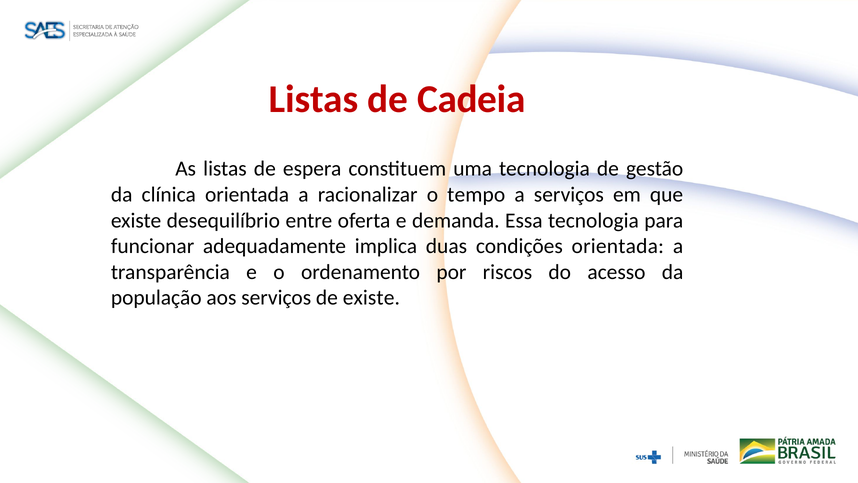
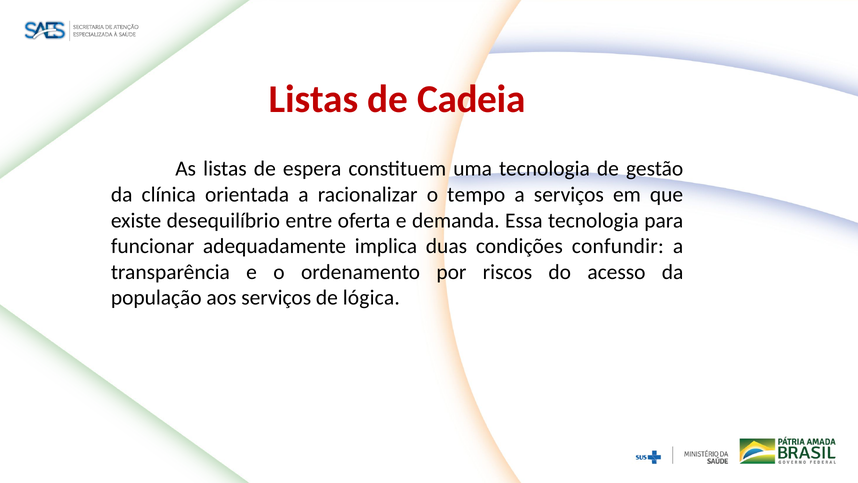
condições orientada: orientada -> confundir
de existe: existe -> lógica
